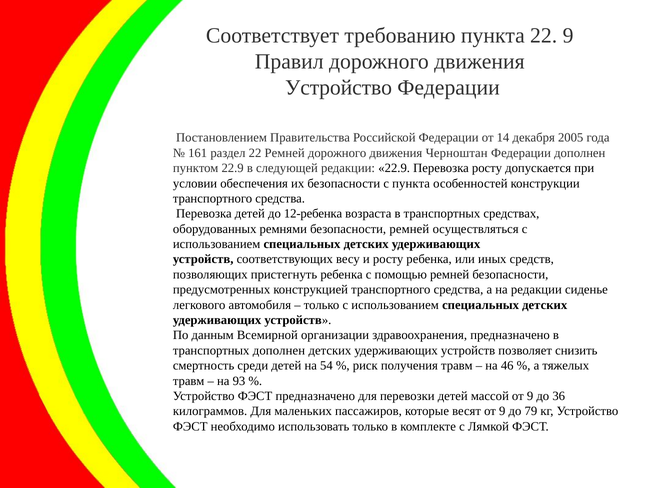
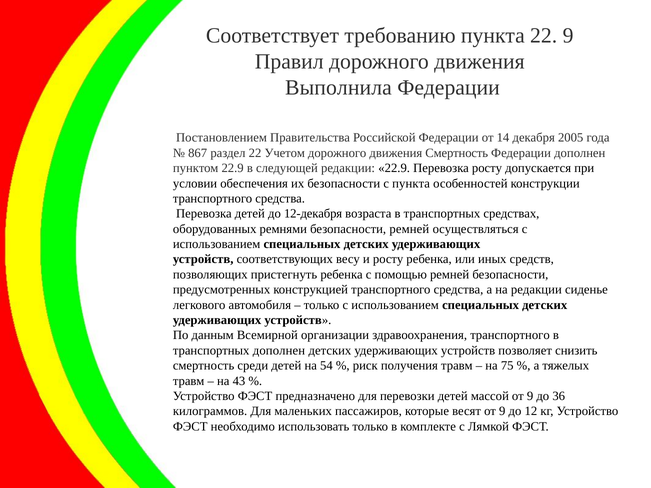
Устройство at (339, 88): Устройство -> Выполнила
161: 161 -> 867
22 Ремней: Ремней -> Учетом
движения Черноштан: Черноштан -> Смертность
12-ребенка: 12-ребенка -> 12-декабря
здравоохранения предназначено: предназначено -> транспортного
46: 46 -> 75
93: 93 -> 43
79: 79 -> 12
